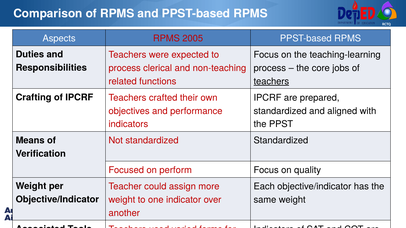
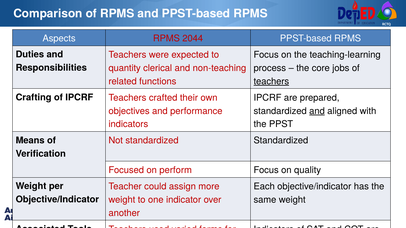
2005: 2005 -> 2044
process at (125, 68): process -> quantity
and at (317, 111) underline: none -> present
